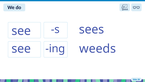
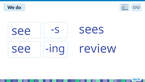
weeds: weeds -> review
